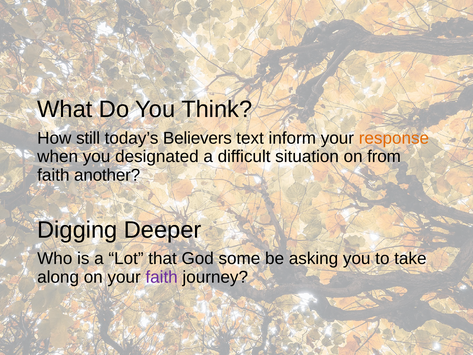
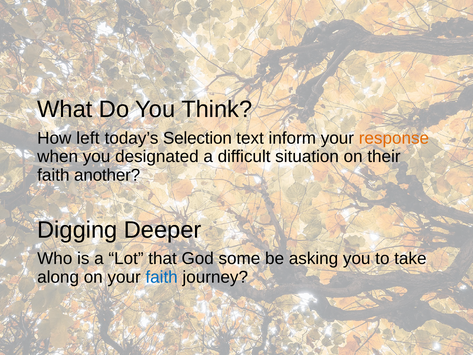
still: still -> left
Believers: Believers -> Selection
from: from -> their
faith at (162, 277) colour: purple -> blue
